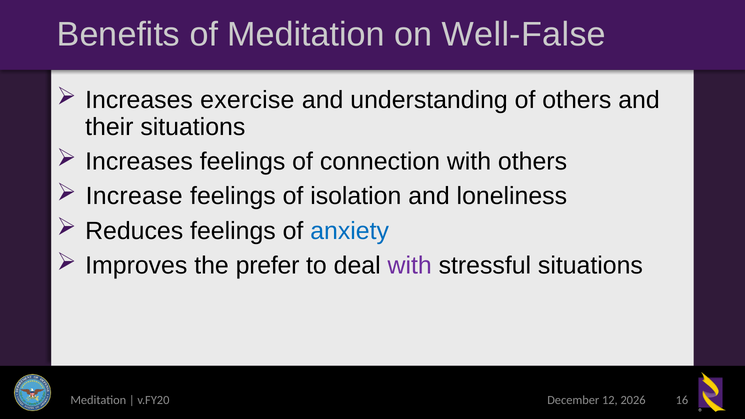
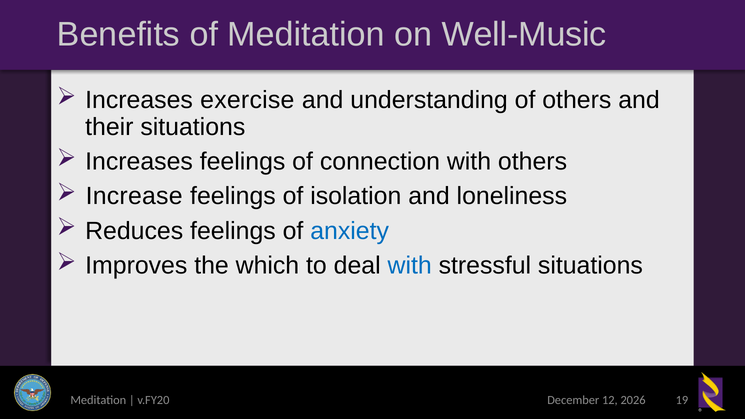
Well-False: Well-False -> Well-Music
prefer: prefer -> which
with at (410, 265) colour: purple -> blue
16: 16 -> 19
